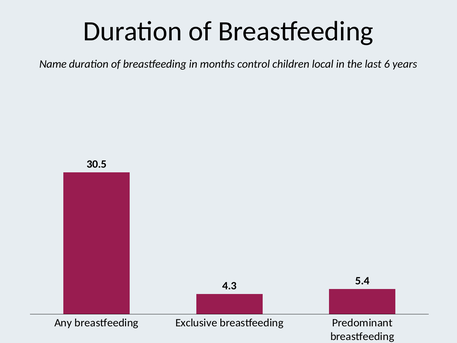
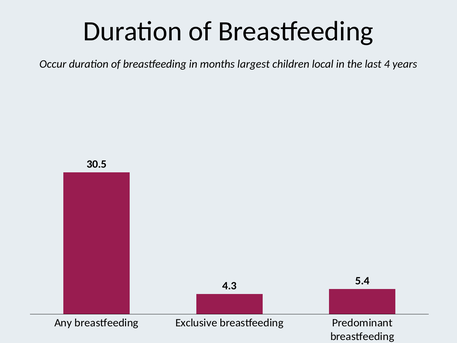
Name: Name -> Occur
control: control -> largest
6: 6 -> 4
